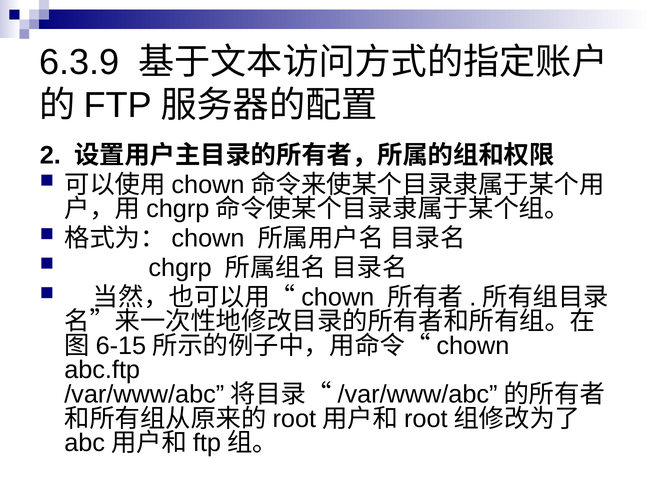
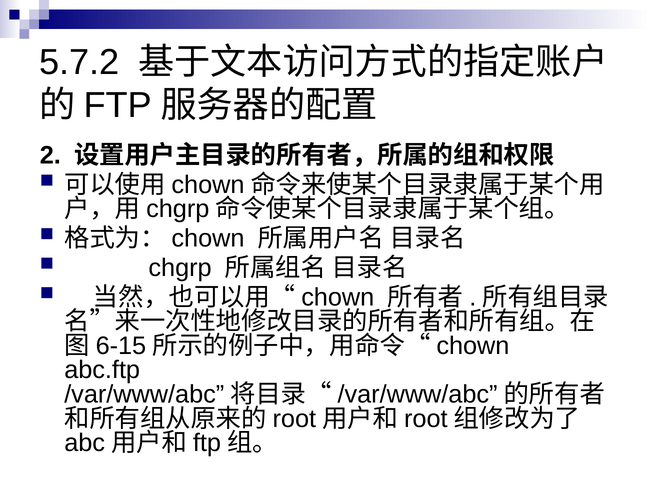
6.3.9: 6.3.9 -> 5.7.2
